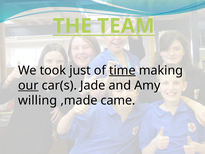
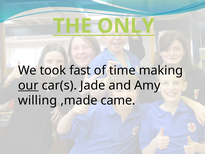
TEAM: TEAM -> ONLY
just: just -> fast
time underline: present -> none
